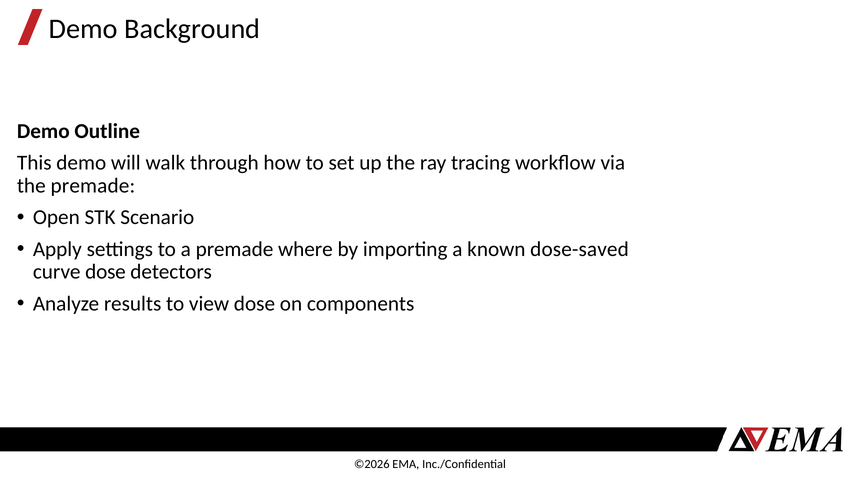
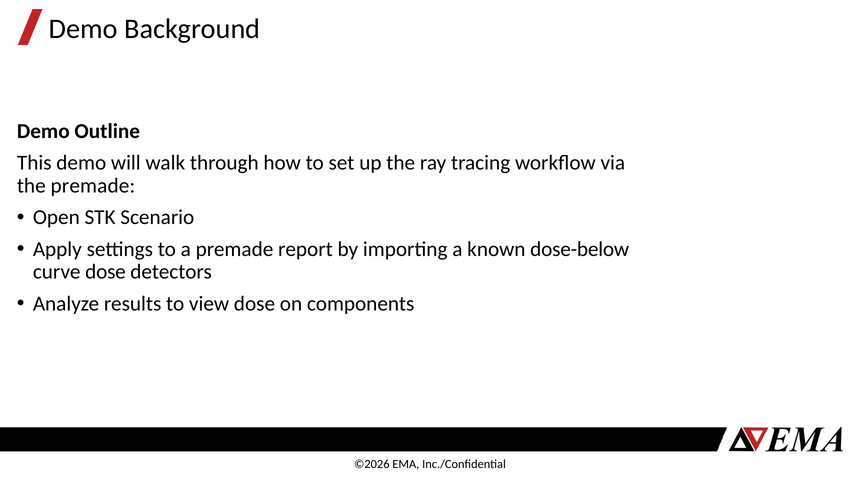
where: where -> report
dose-saved: dose-saved -> dose-below
